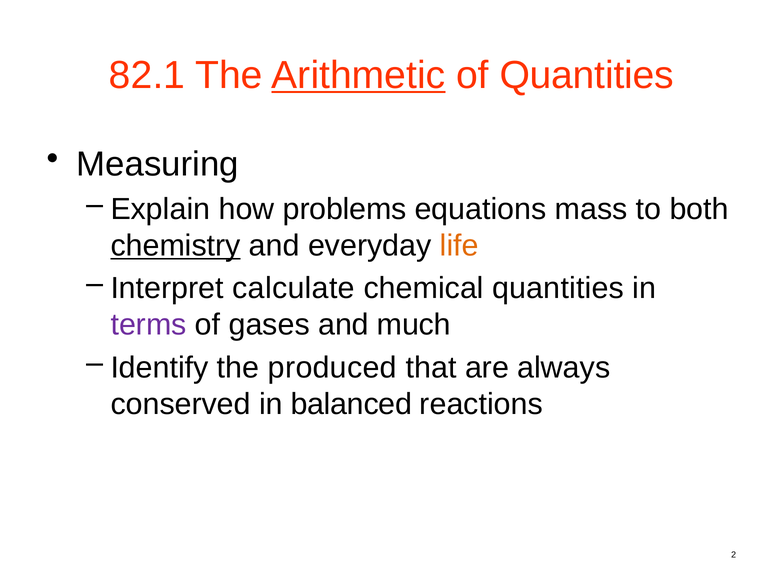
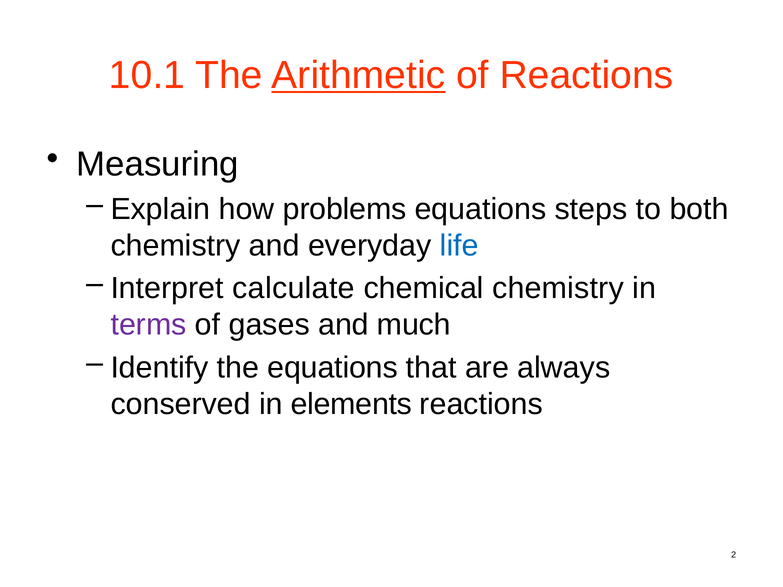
82.1: 82.1 -> 10.1
of Quantities: Quantities -> Reactions
mass: mass -> steps
chemistry at (176, 246) underline: present -> none
life colour: orange -> blue
chemical quantities: quantities -> chemistry
the produced: produced -> equations
balanced: balanced -> elements
